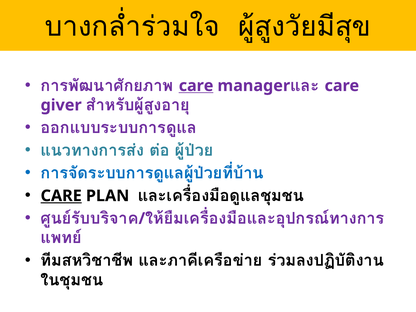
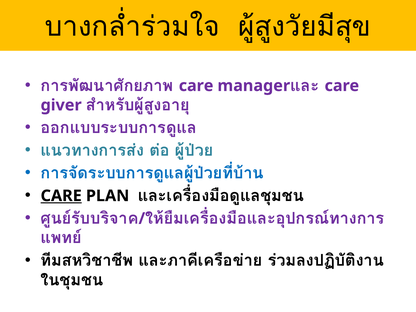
care at (196, 86) underline: present -> none
